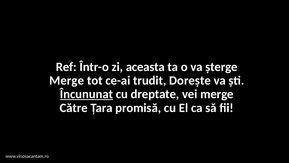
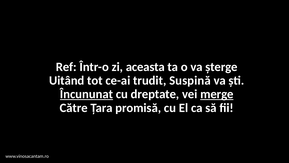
Merge at (67, 80): Merge -> Uitând
Dorește: Dorește -> Suspină
merge at (217, 94) underline: none -> present
